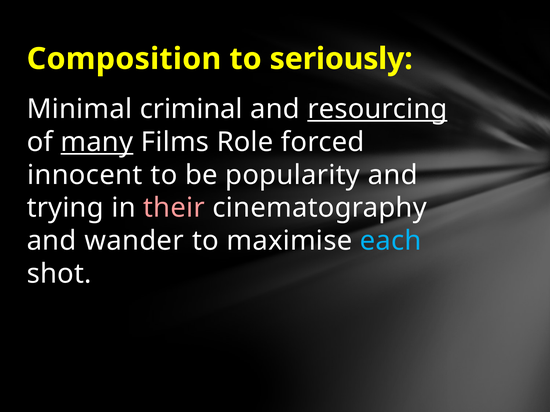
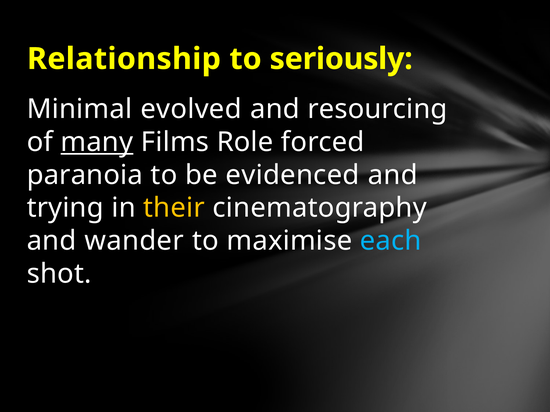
Composition: Composition -> Relationship
criminal: criminal -> evolved
resourcing underline: present -> none
innocent: innocent -> paranoia
popularity: popularity -> evidenced
their colour: pink -> yellow
